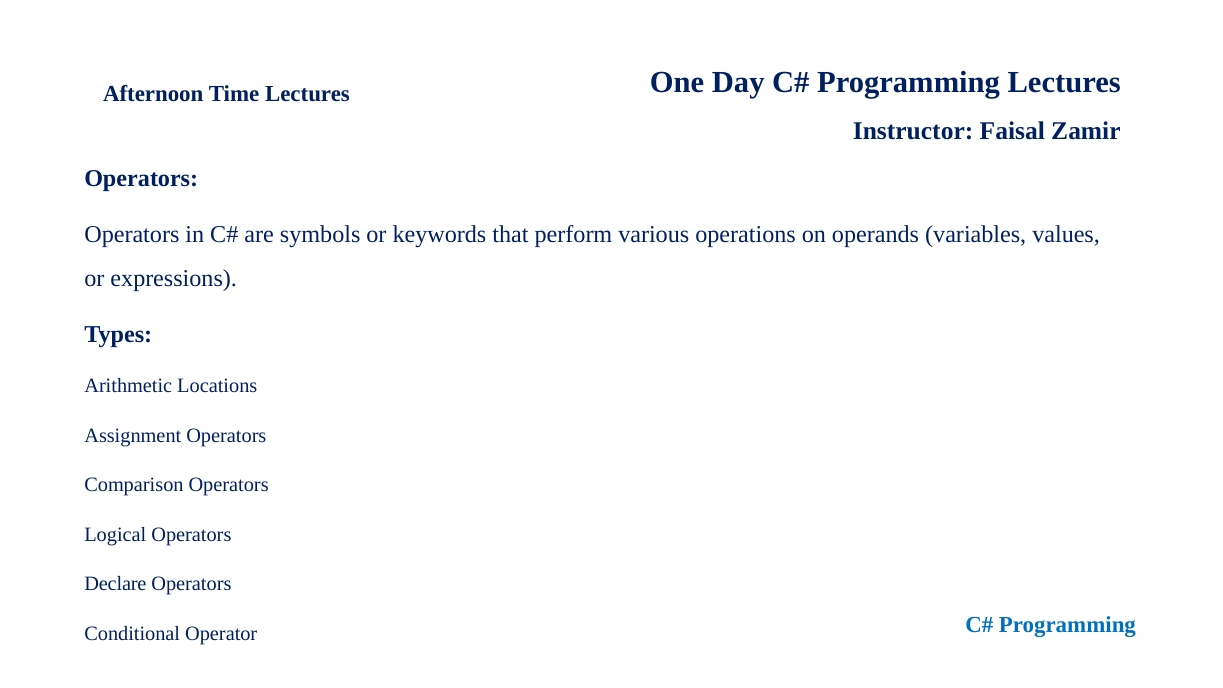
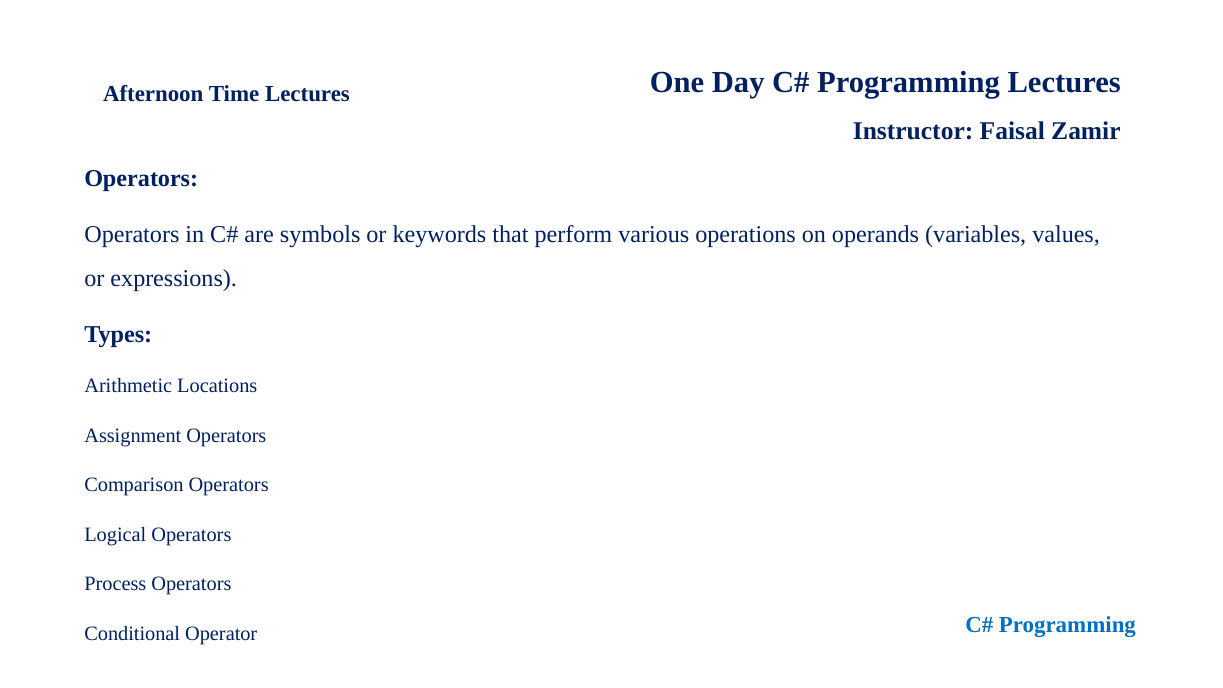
Declare: Declare -> Process
